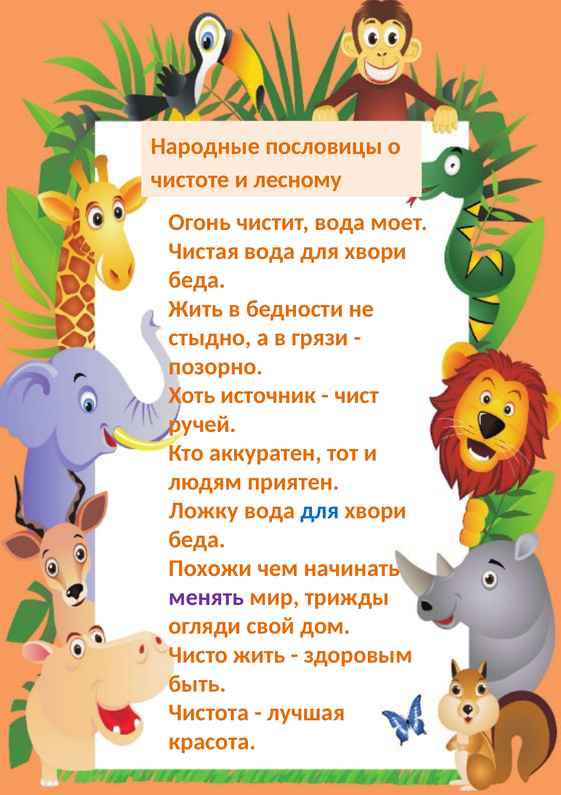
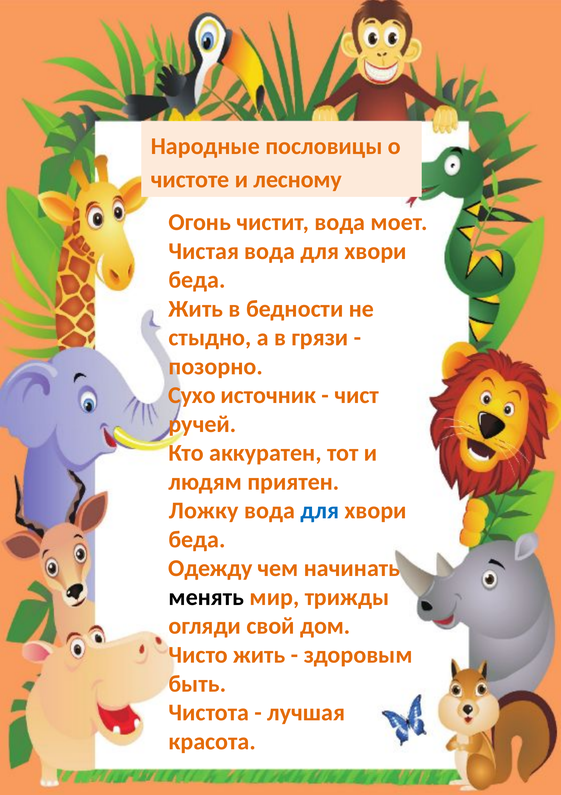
Хоть: Хоть -> Сухо
Похожи: Похожи -> Одежду
менять colour: purple -> black
